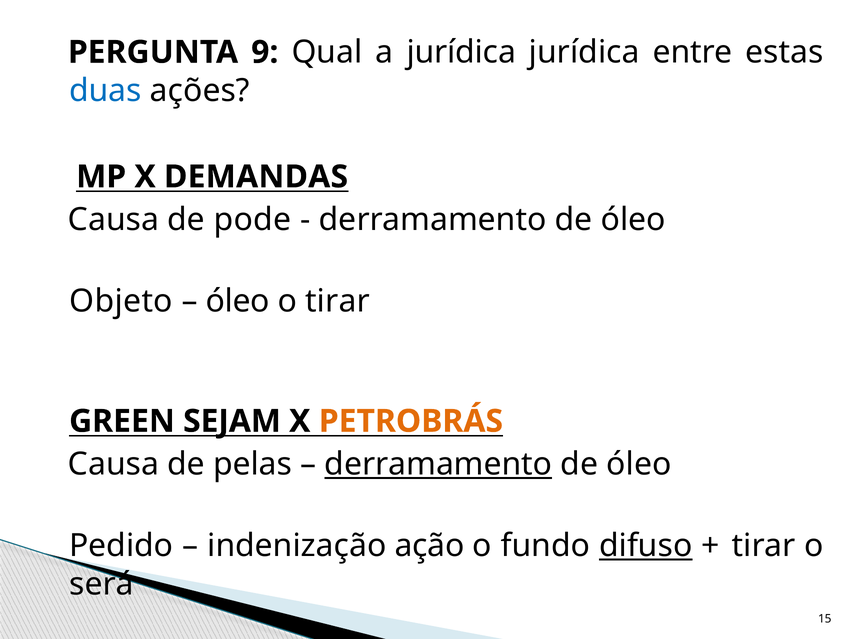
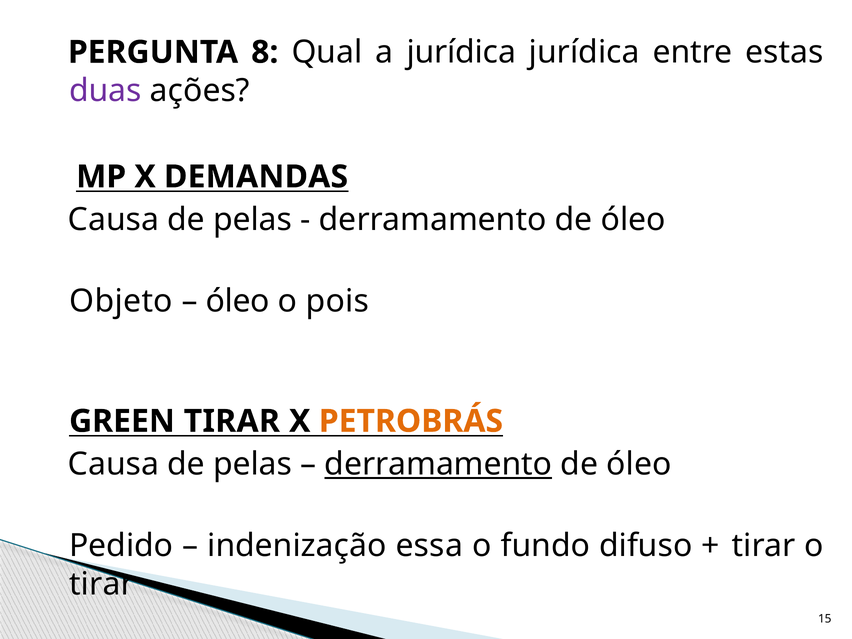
9: 9 -> 8
duas colour: blue -> purple
pode at (252, 220): pode -> pelas
o tirar: tirar -> pois
GREEN SEJAM: SEJAM -> TIRAR
ação: ação -> essa
difuso underline: present -> none
será at (102, 584): será -> tirar
